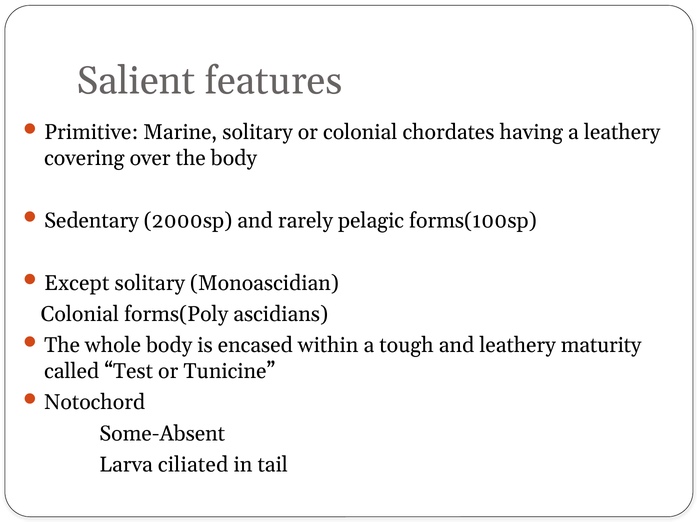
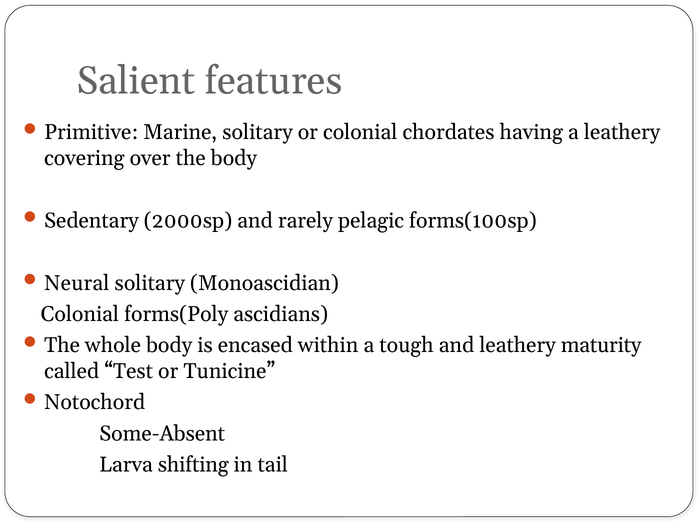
Except: Except -> Neural
ciliated: ciliated -> shifting
